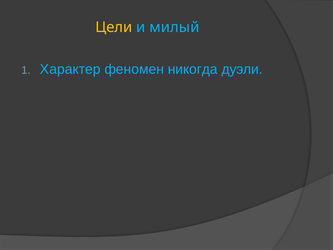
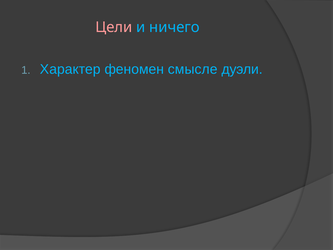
Цели colour: yellow -> pink
милый: милый -> ничего
никогда: никогда -> смысле
